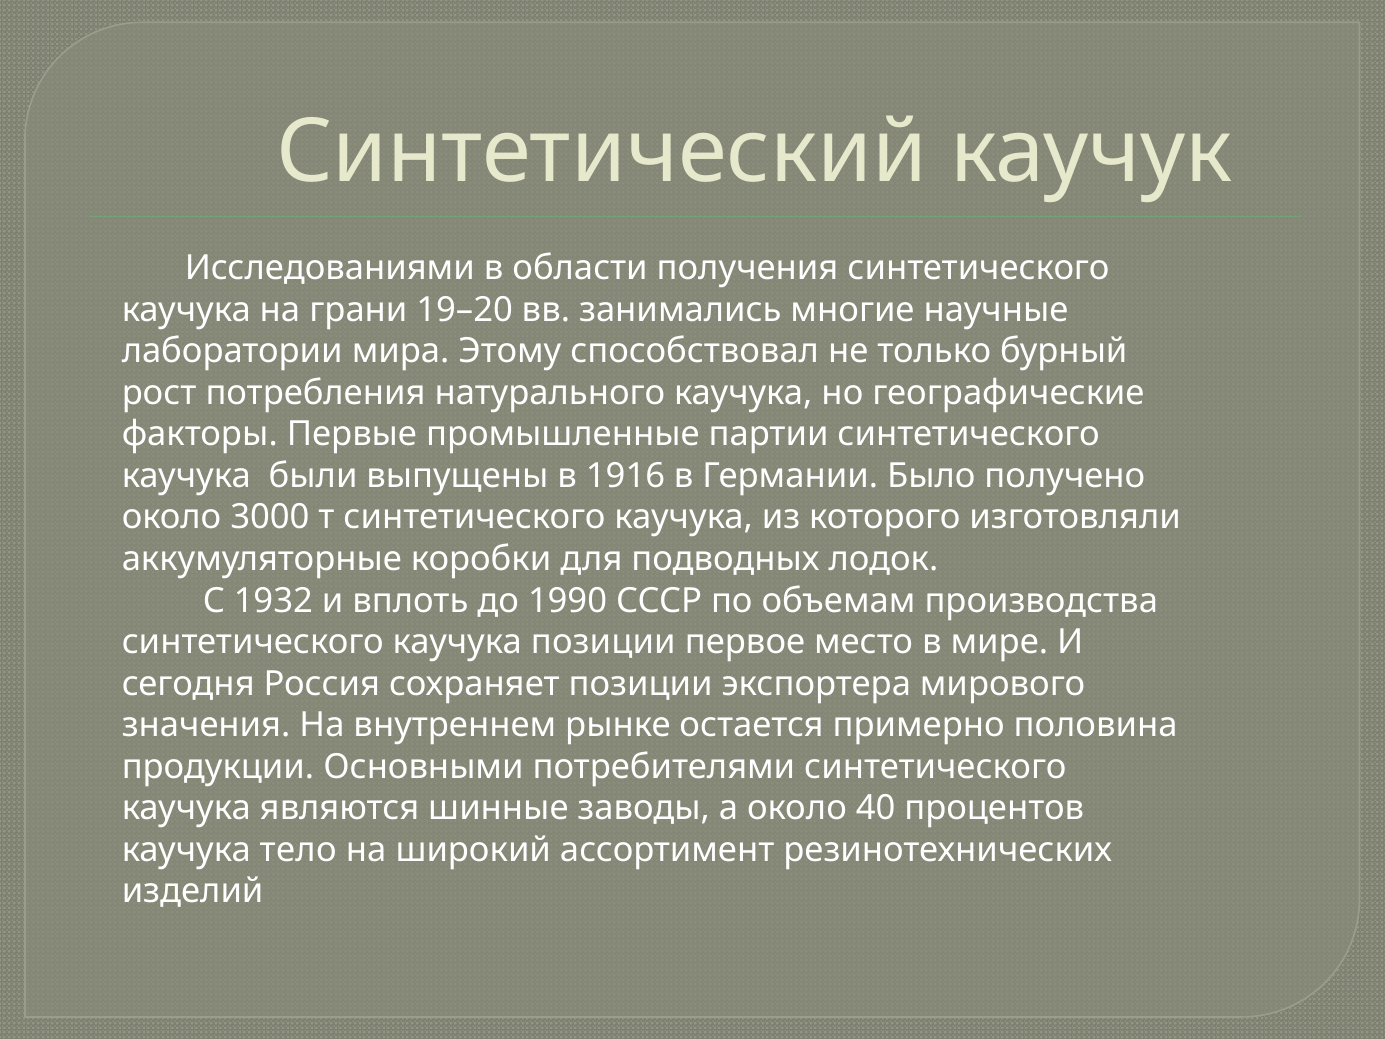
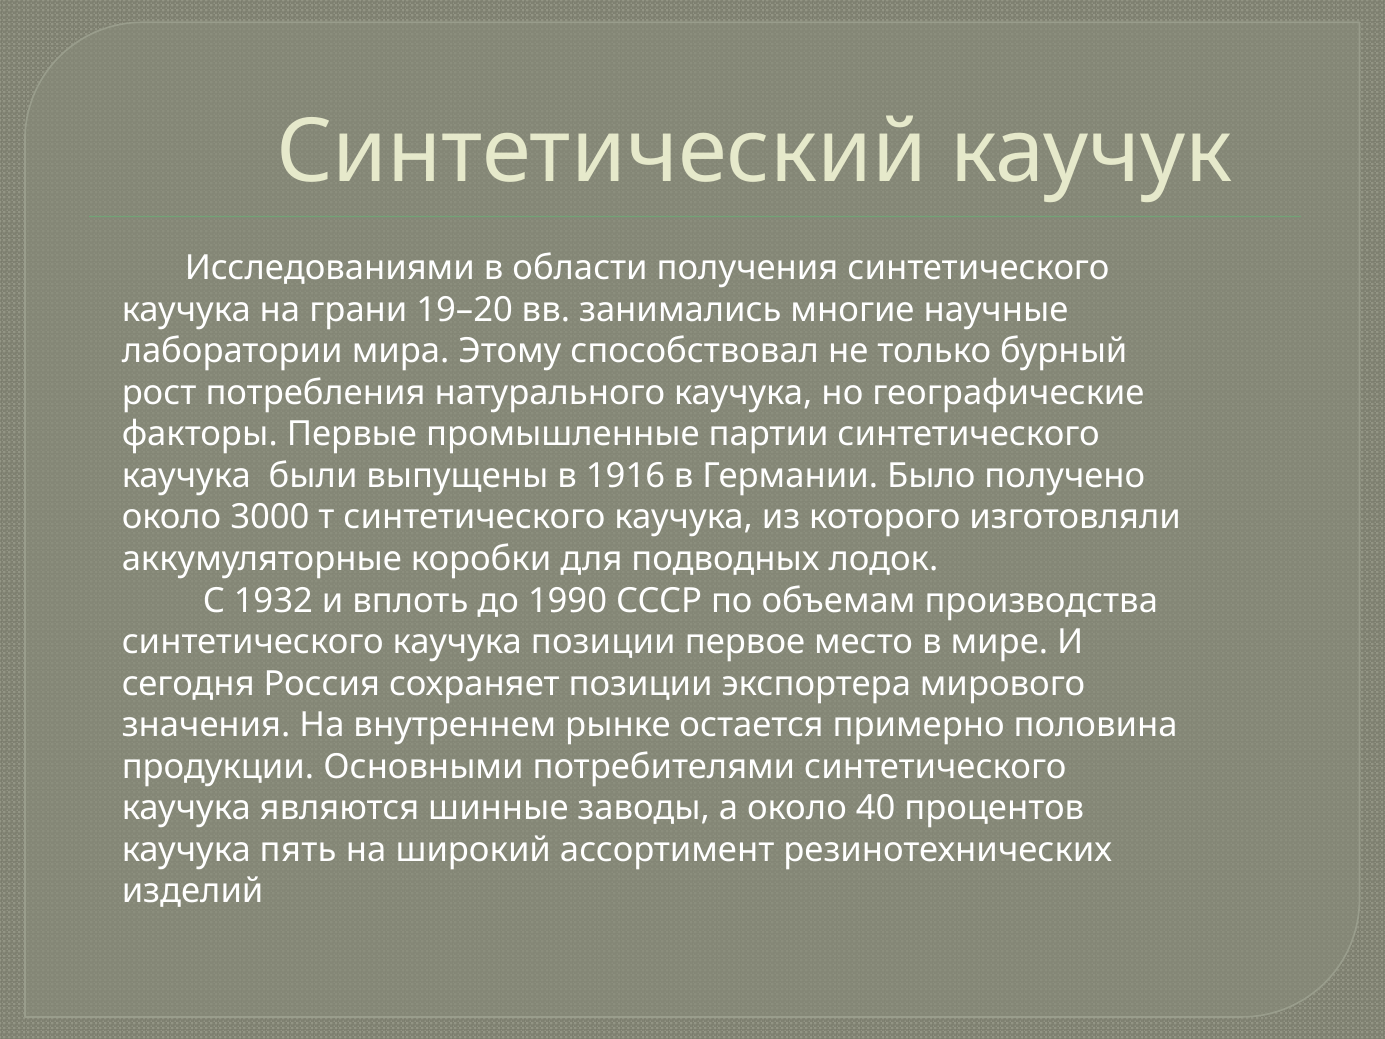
тело: тело -> пять
